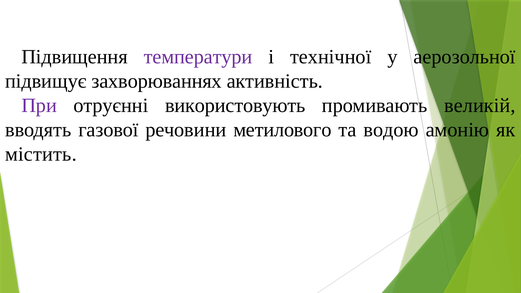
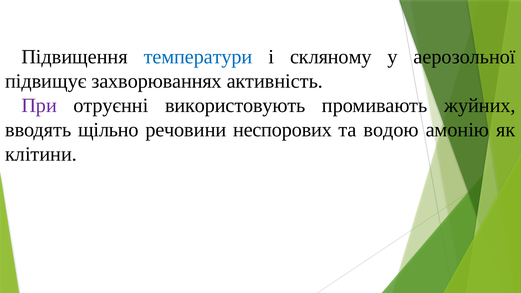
температури colour: purple -> blue
технічної: технічної -> скляному
великій: великій -> жуйних
газової: газової -> щільно
метилового: метилового -> неспорових
містить: містить -> клітини
